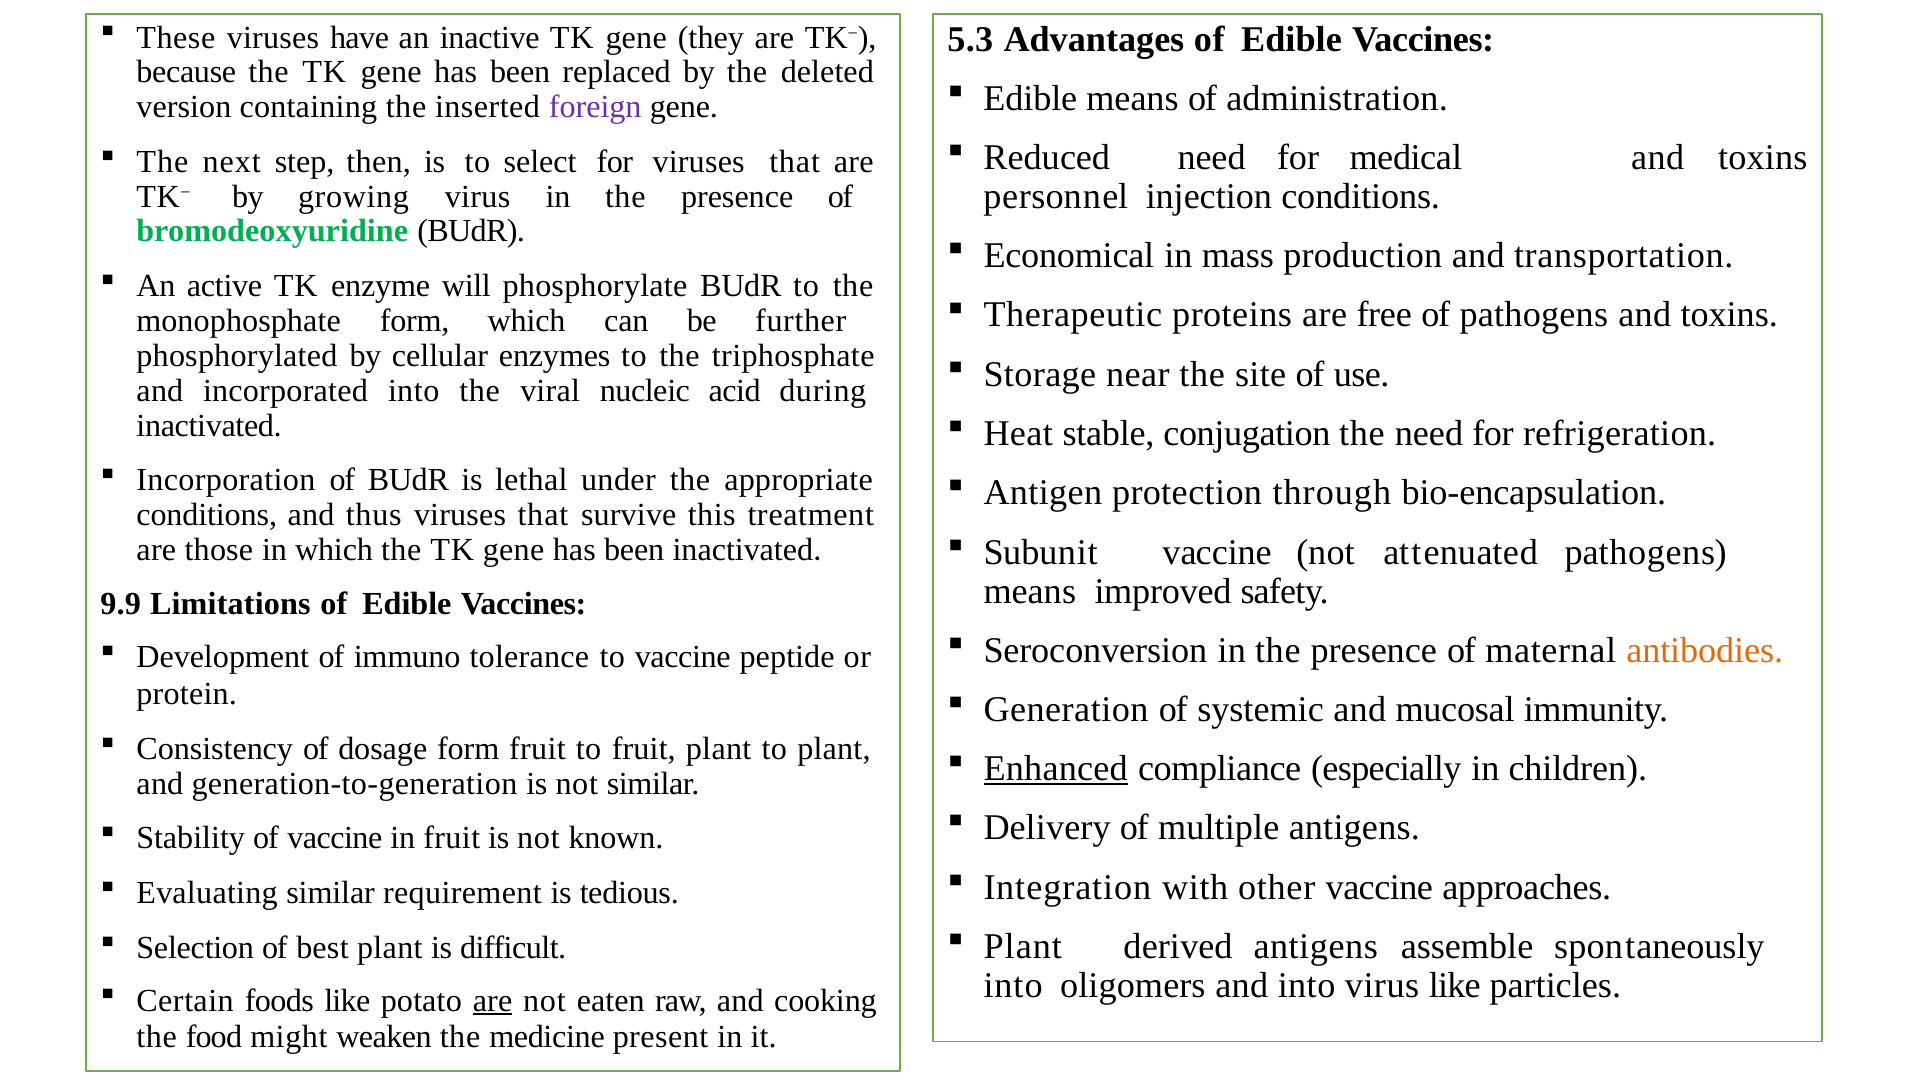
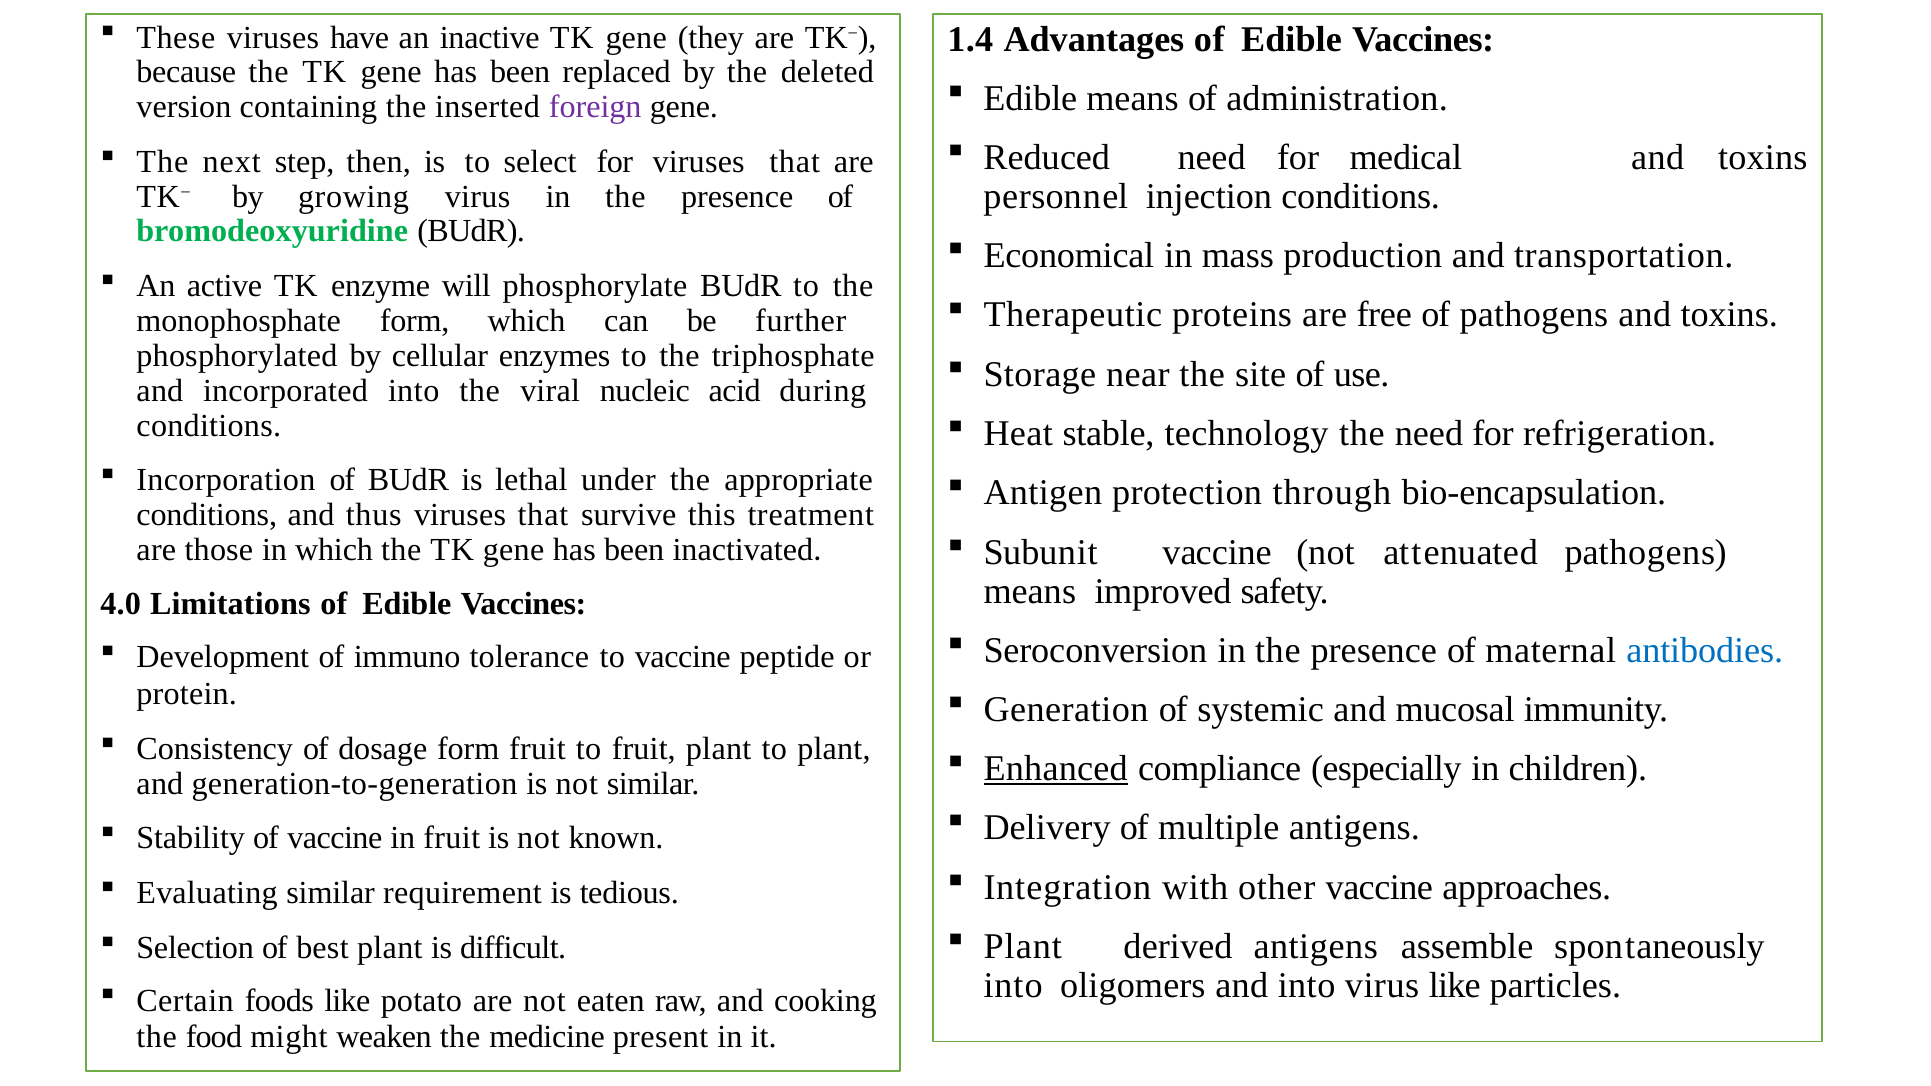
5.3: 5.3 -> 1.4
inactivated at (209, 426): inactivated -> conditions
conjugation: conjugation -> technology
9.9: 9.9 -> 4.0
antibodies colour: orange -> blue
are at (493, 1001) underline: present -> none
